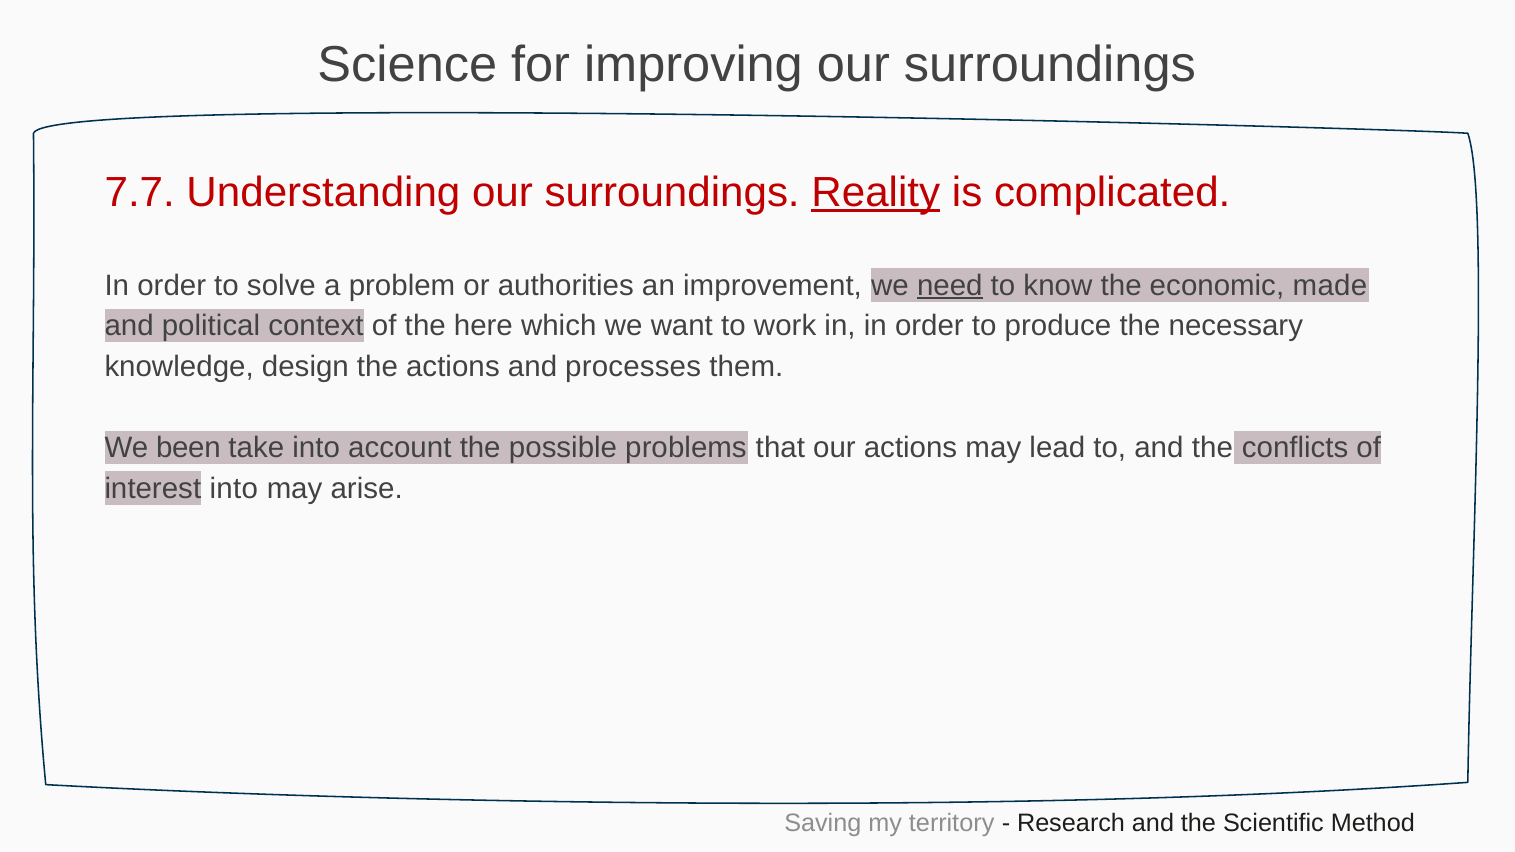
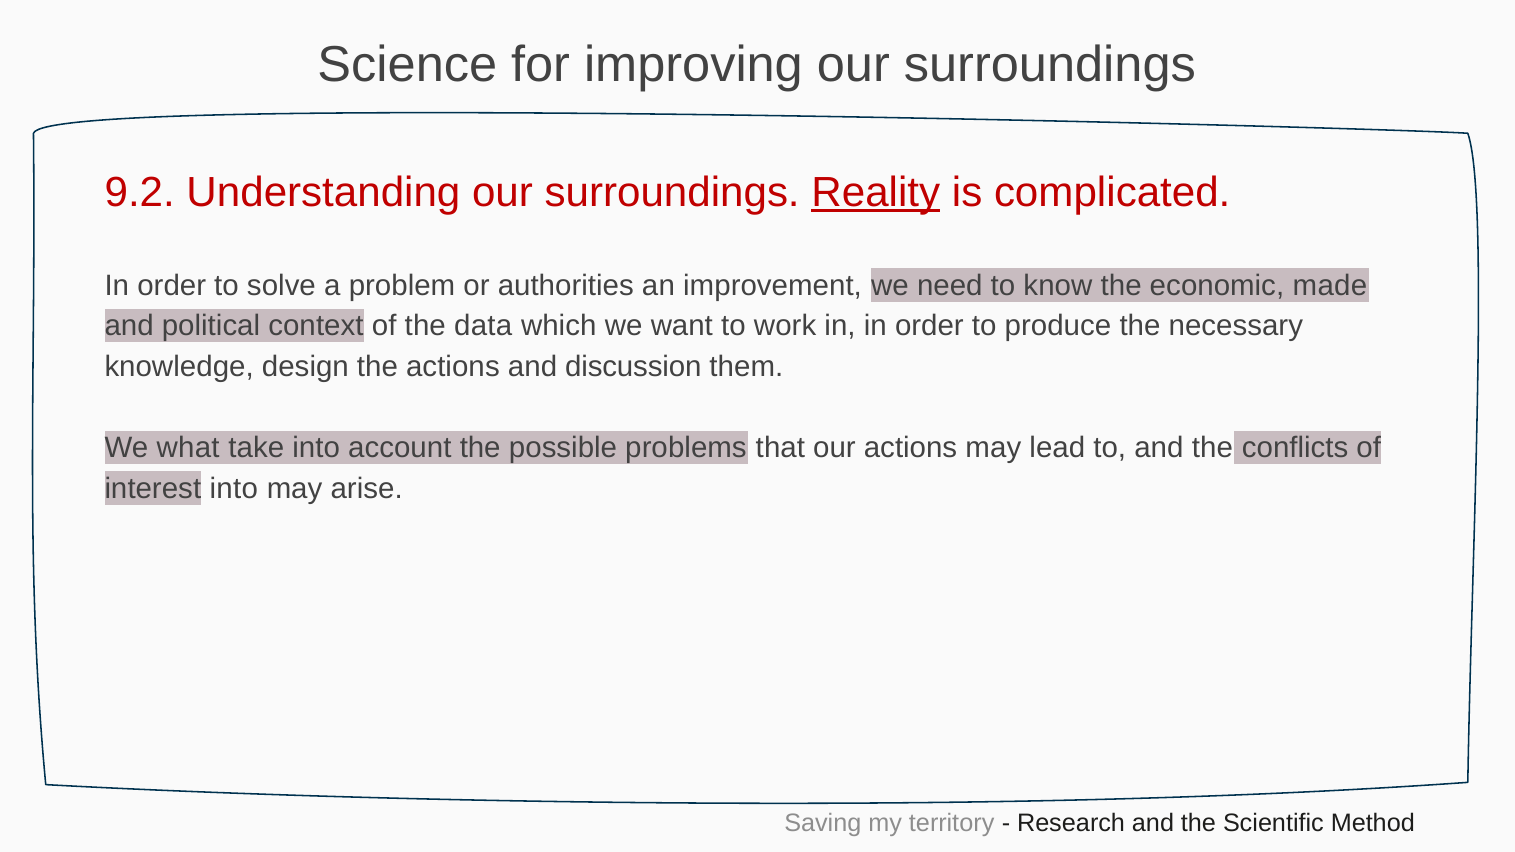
7.7: 7.7 -> 9.2
need underline: present -> none
here: here -> data
processes: processes -> discussion
been: been -> what
